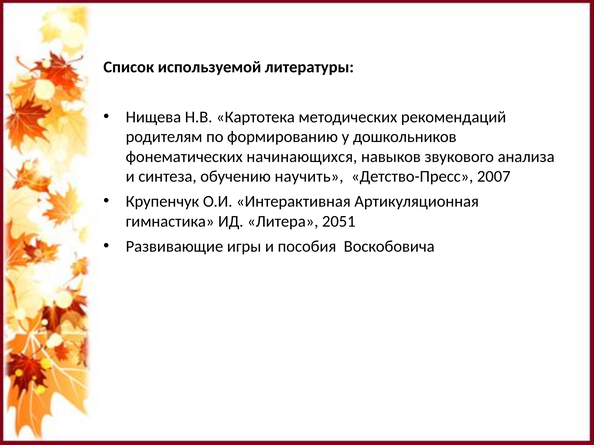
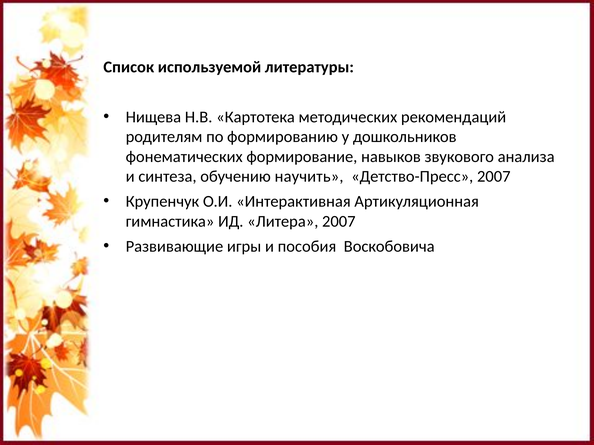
начинающихся: начинающихся -> формирование
Литера 2051: 2051 -> 2007
